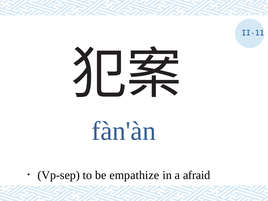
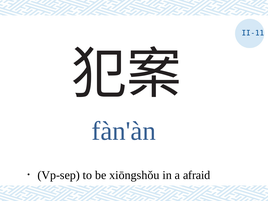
empathize: empathize -> xiōngshǒu
